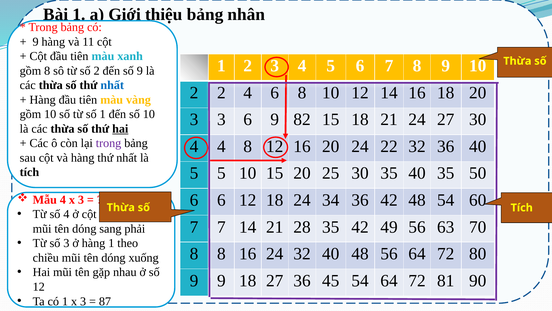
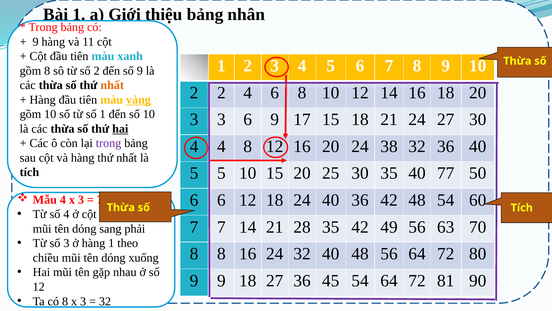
nhất at (112, 85) colour: blue -> orange
vàng underline: none -> present
82: 82 -> 17
22: 22 -> 38
40 35: 35 -> 77
24 34: 34 -> 40
có 1: 1 -> 8
87 at (105, 301): 87 -> 32
